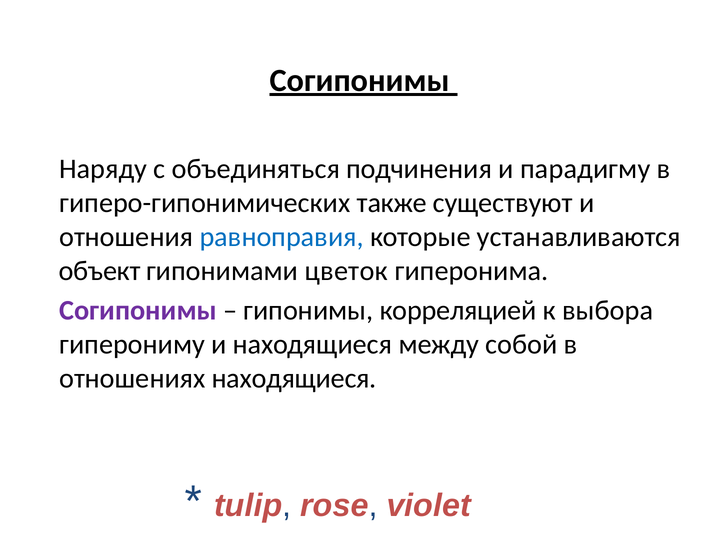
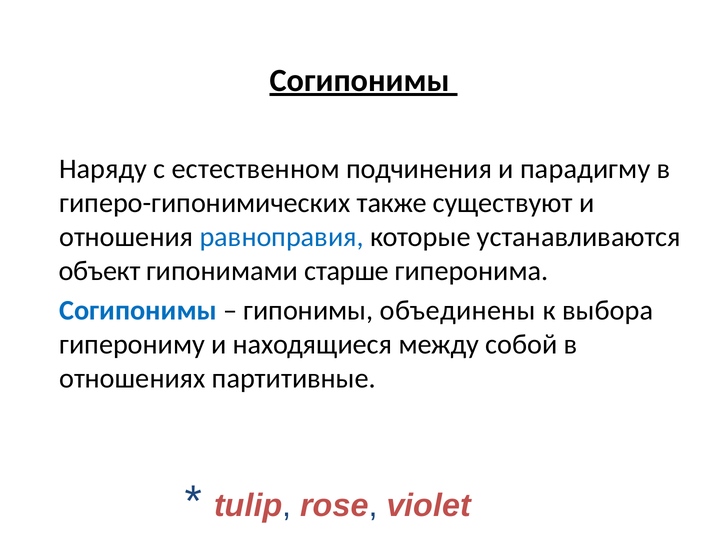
объединяться: объединяться -> естественном
цветок: цветок -> старше
Согипонимы at (138, 311) colour: purple -> blue
корреляцией: корреляцией -> объединены
отношениях находящиеся: находящиеся -> партитивные
